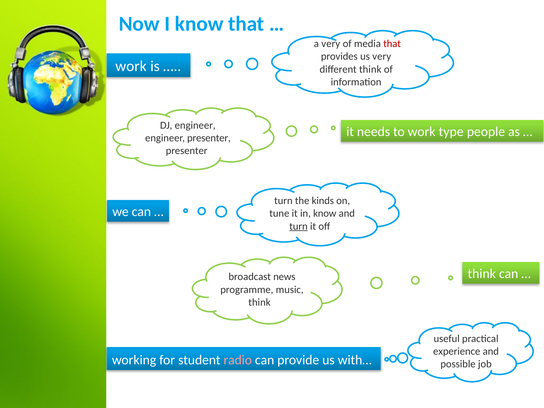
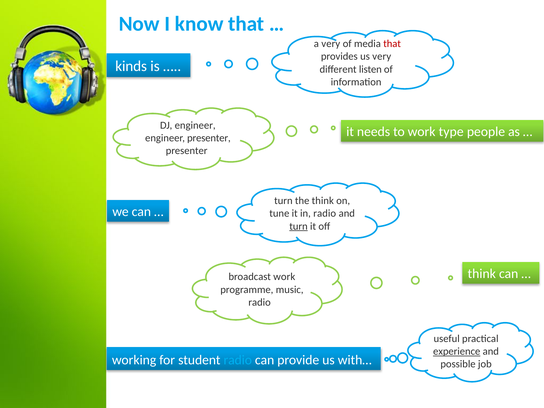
work at (131, 66): work -> kinds
different think: think -> listen
the kinds: kinds -> think
in know: know -> radio
broadcast news: news -> work
think at (260, 302): think -> radio
experience underline: none -> present
radio at (238, 360) colour: pink -> light blue
